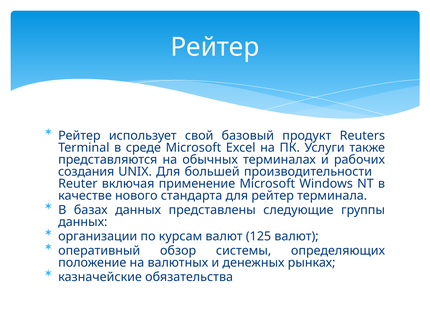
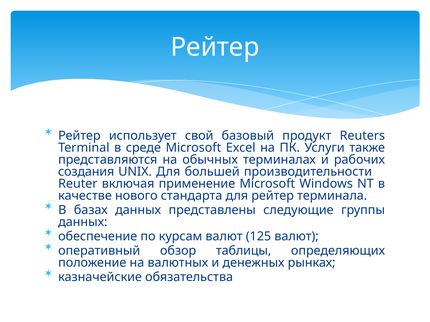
организации: организации -> обеспечение
системы: системы -> таблицы
